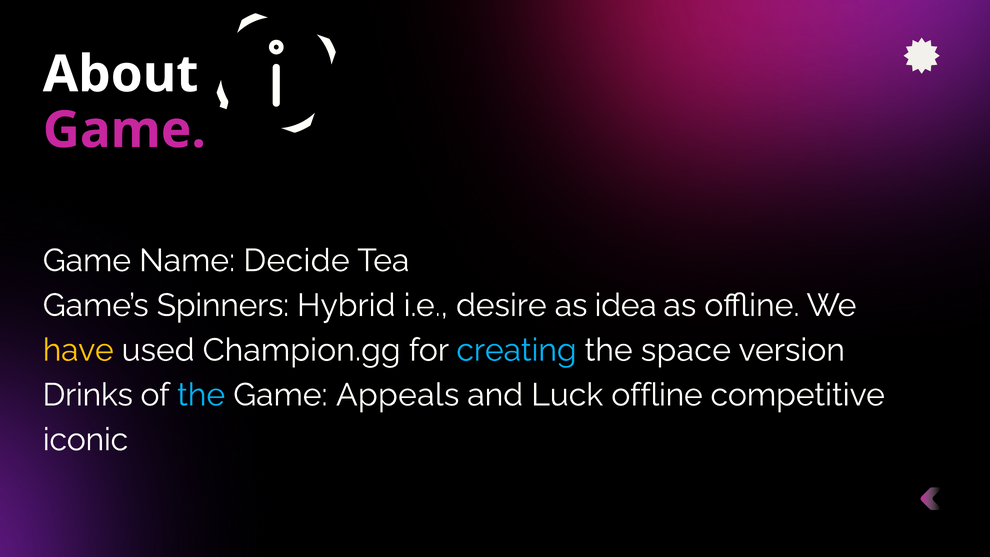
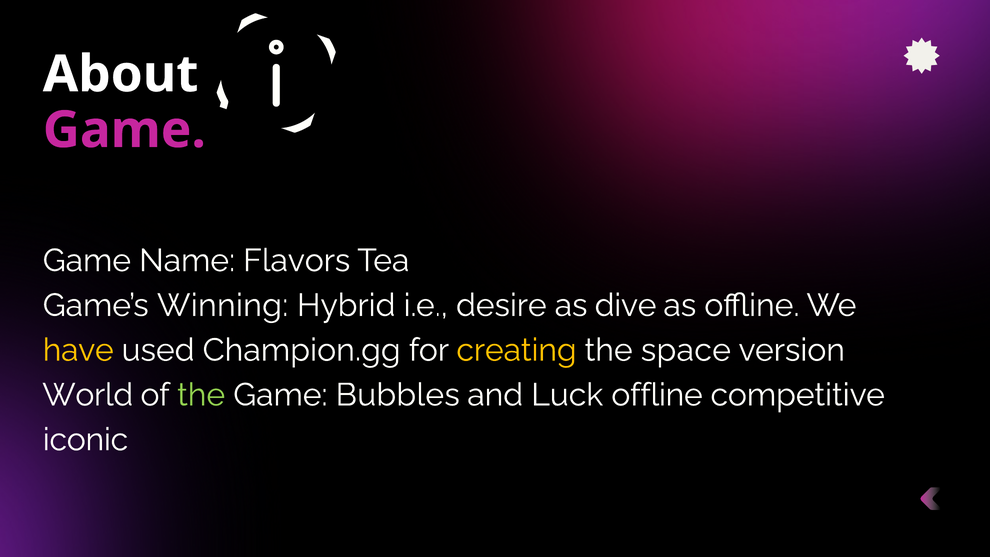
Decide: Decide -> Flavors
Spinners: Spinners -> Winning
idea: idea -> dive
creating colour: light blue -> yellow
Drinks: Drinks -> World
the at (201, 395) colour: light blue -> light green
Appeals: Appeals -> Bubbles
